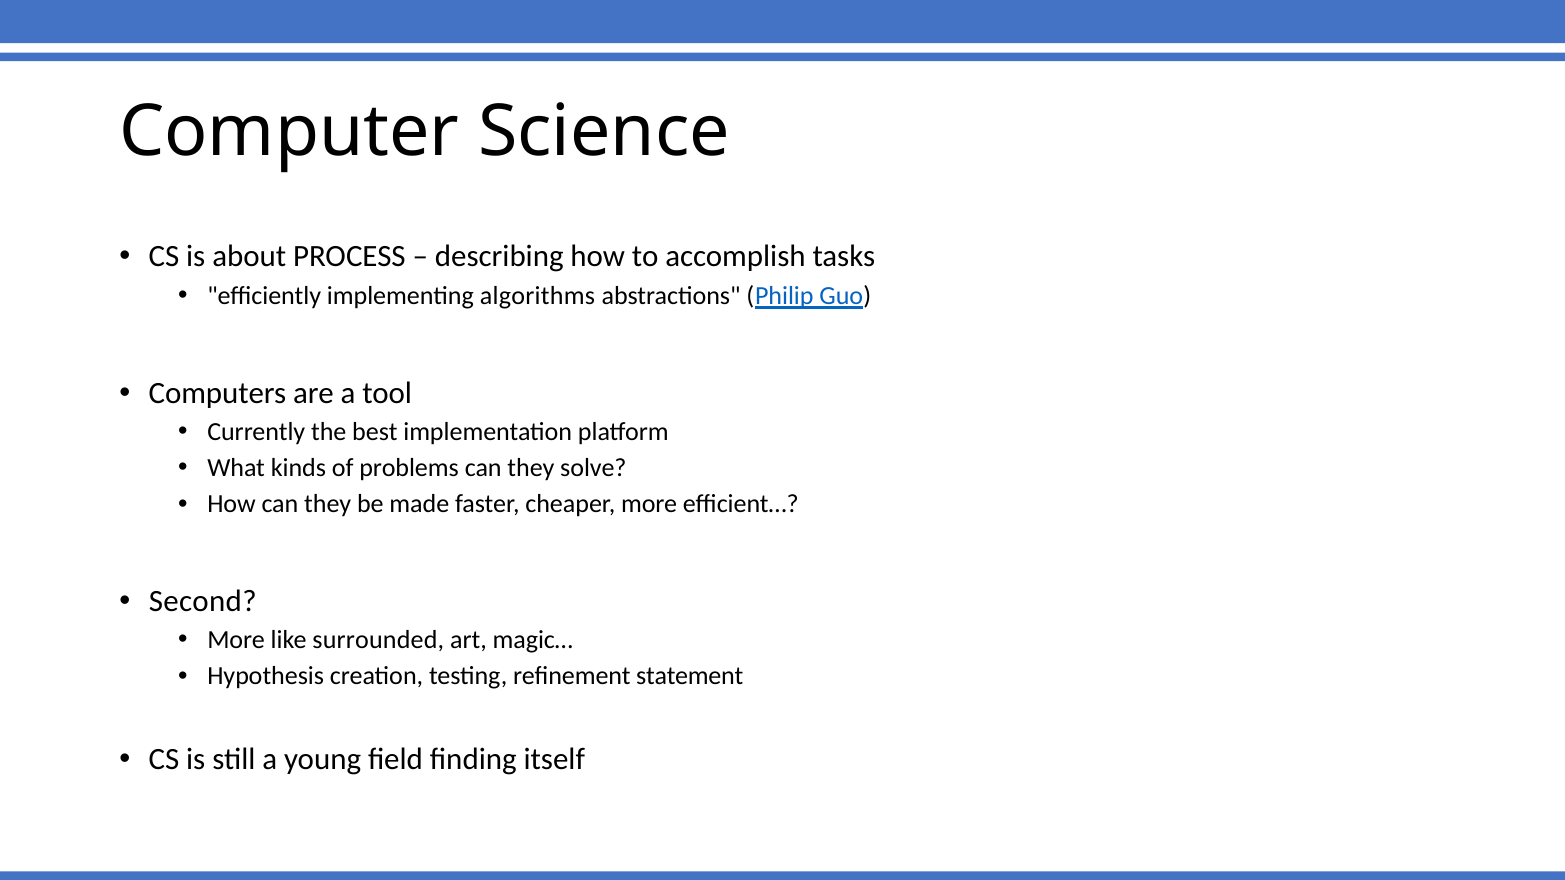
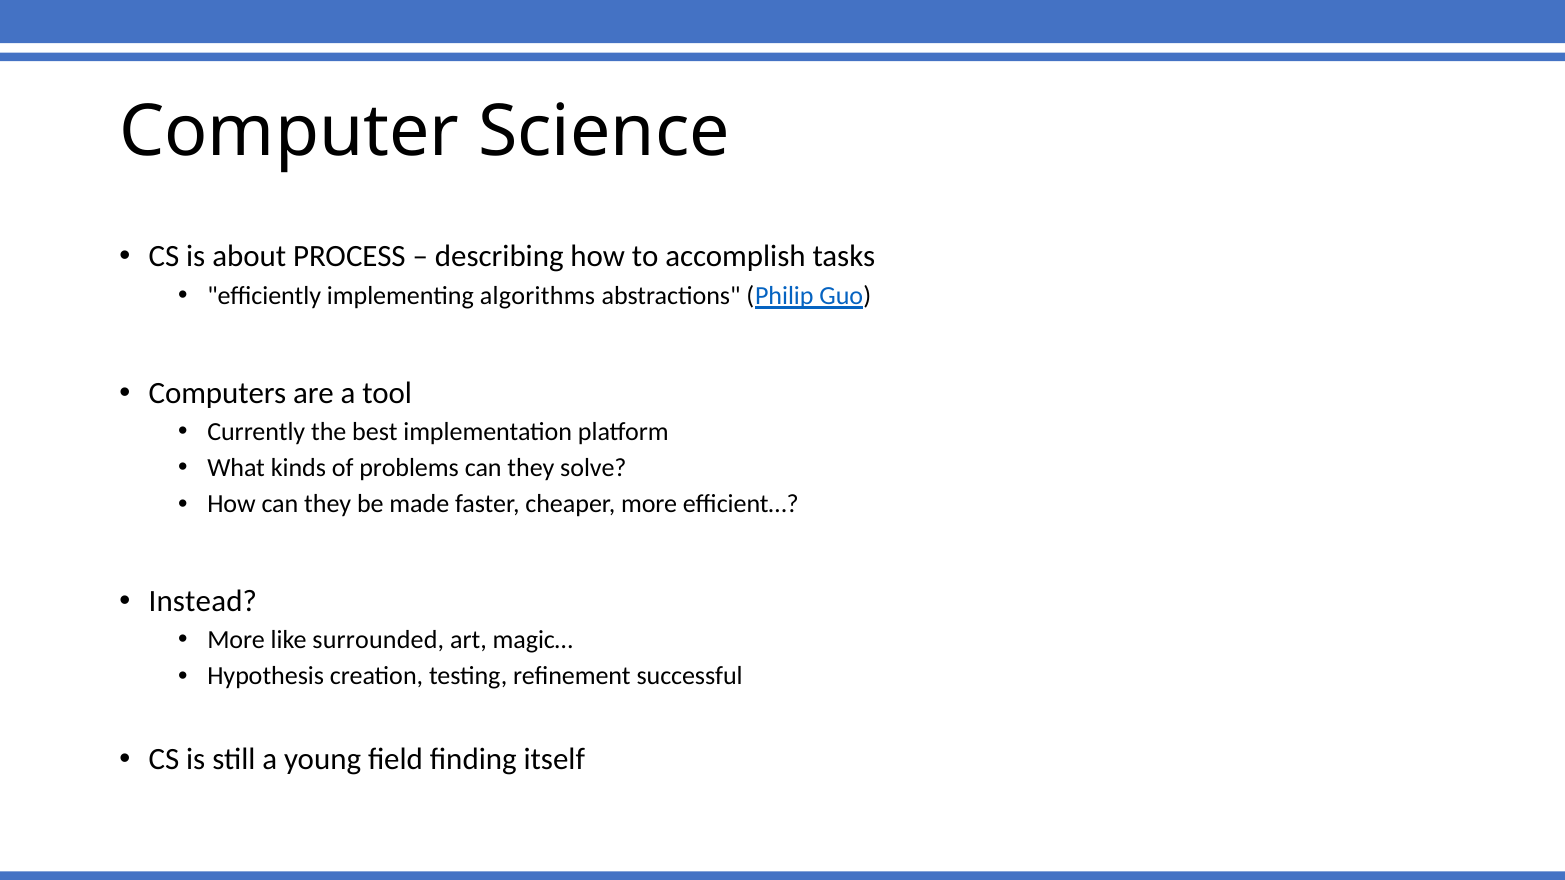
Second: Second -> Instead
statement: statement -> successful
